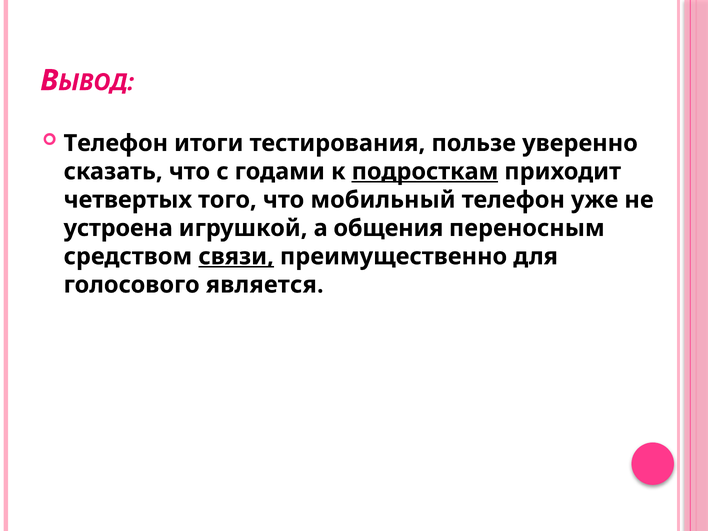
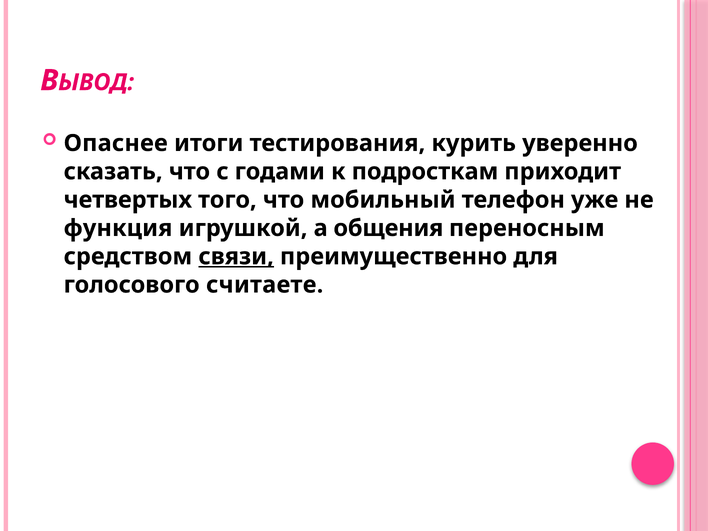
Телефон at (116, 143): Телефон -> Опаснее
пользе: пользе -> курить
подросткам underline: present -> none
устроена: устроена -> функция
является: является -> считаете
